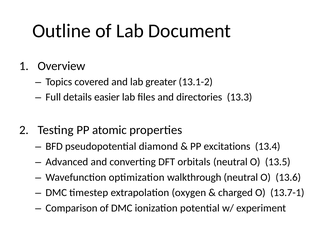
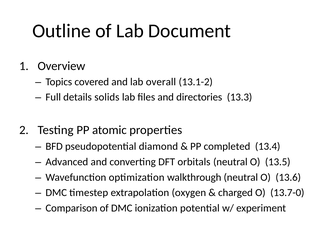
greater: greater -> overall
easier: easier -> solids
excitations: excitations -> completed
13.7-1: 13.7-1 -> 13.7-0
